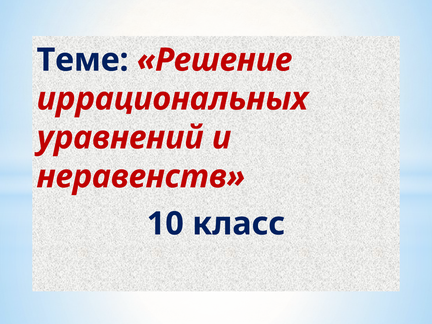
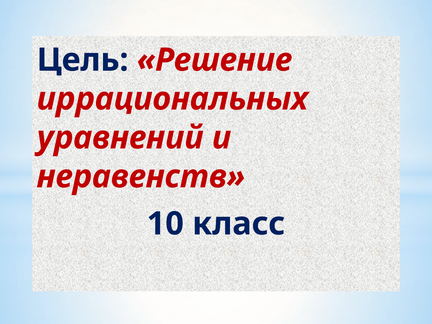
Теме: Теме -> Цель
